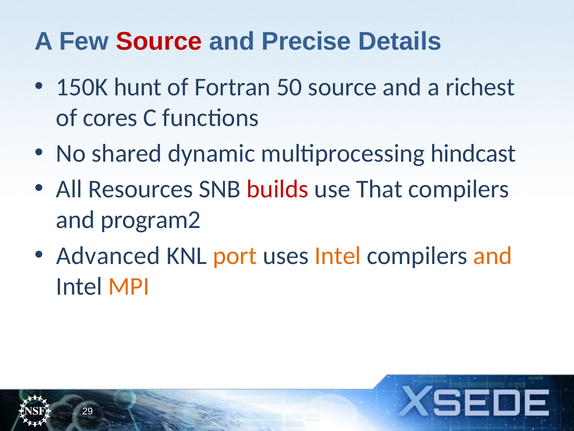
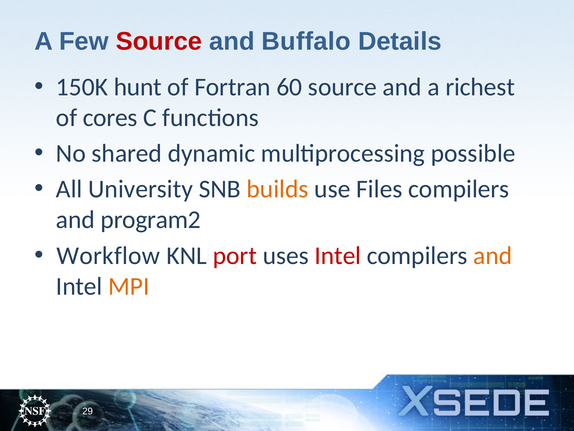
Precise: Precise -> Buffalo
50: 50 -> 60
hindcast: hindcast -> possible
Resources: Resources -> University
builds colour: red -> orange
That: That -> Files
Advanced: Advanced -> Workflow
port colour: orange -> red
Intel at (338, 255) colour: orange -> red
